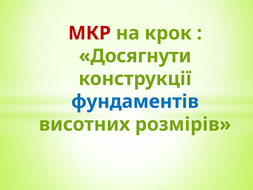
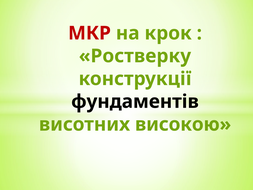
Досягнути: Досягнути -> Ростверку
фундаментів colour: blue -> black
розмірів: розмірів -> високою
